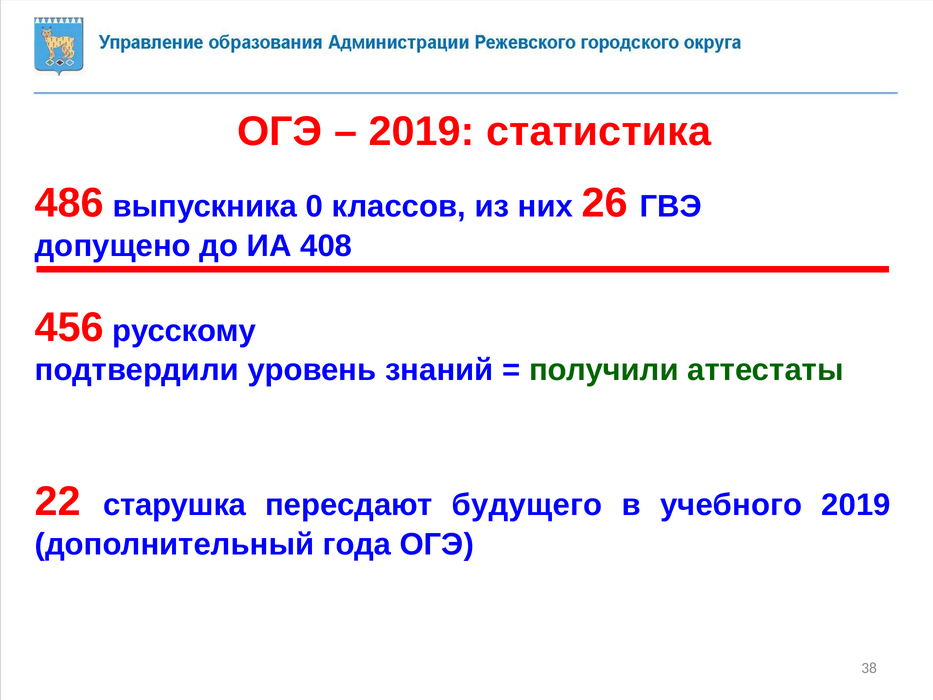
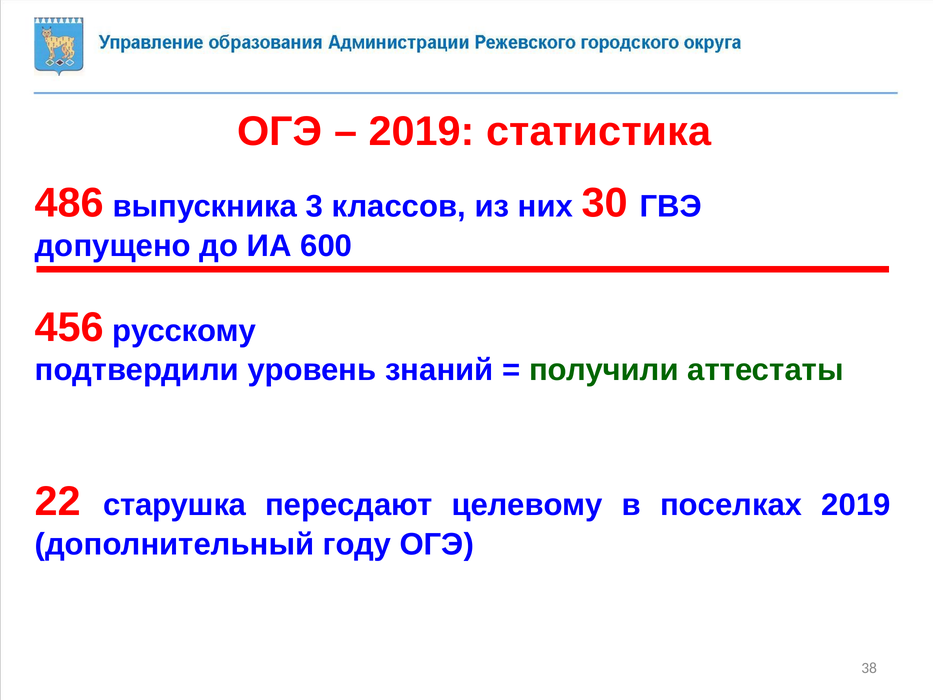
0: 0 -> 3
26: 26 -> 30
408: 408 -> 600
будущего: будущего -> целевому
учебного: учебного -> поселках
года: года -> году
